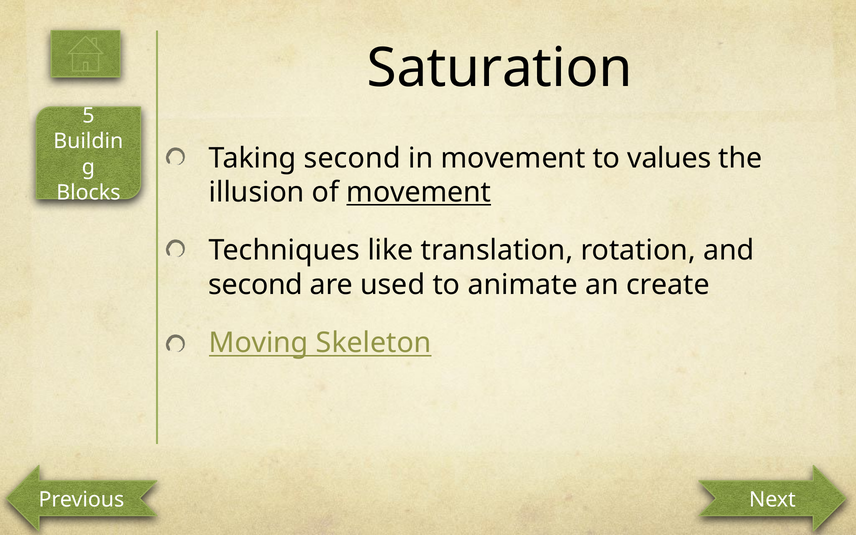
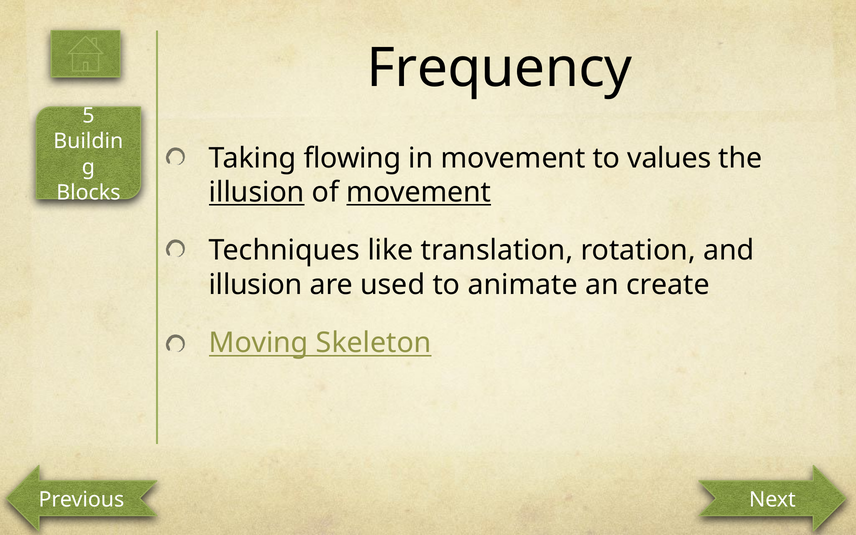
Saturation: Saturation -> Frequency
Taking second: second -> flowing
illusion at (257, 192) underline: none -> present
second at (256, 285): second -> illusion
